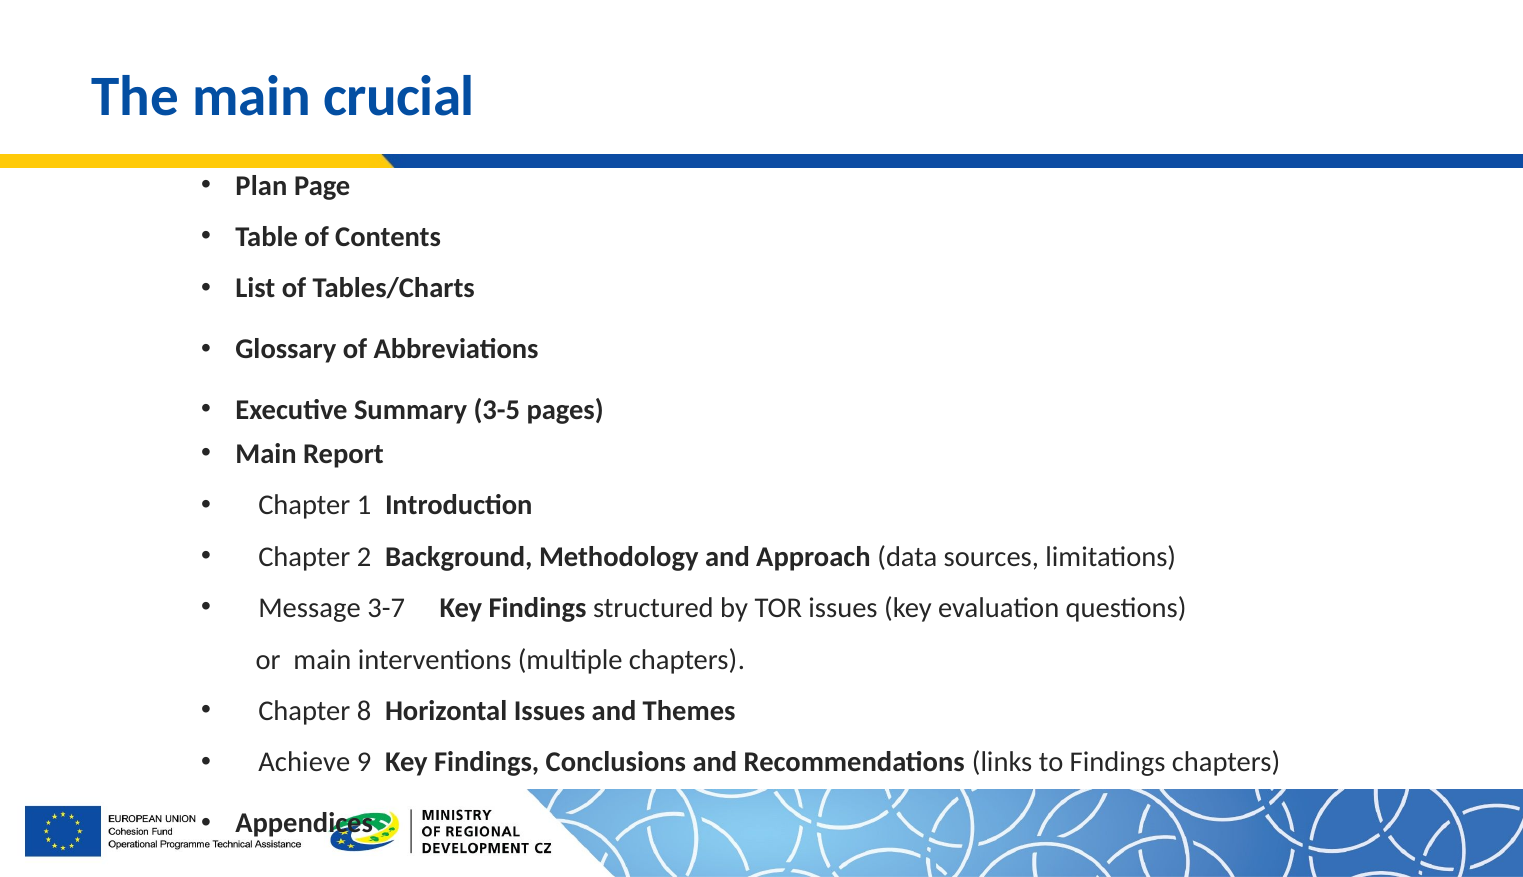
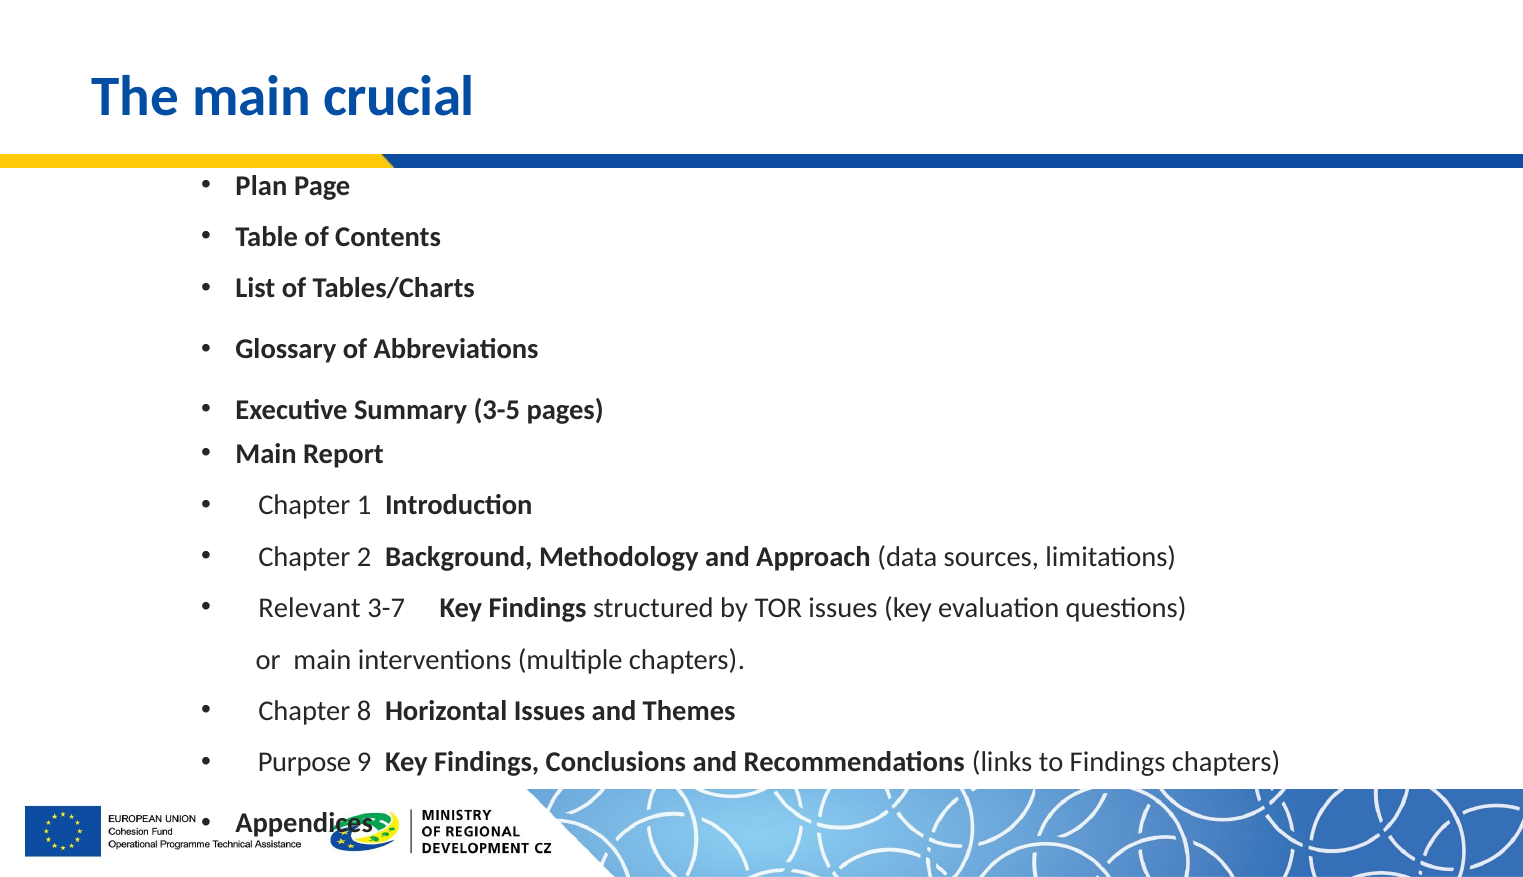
Message: Message -> Relevant
Achieve: Achieve -> Purpose
